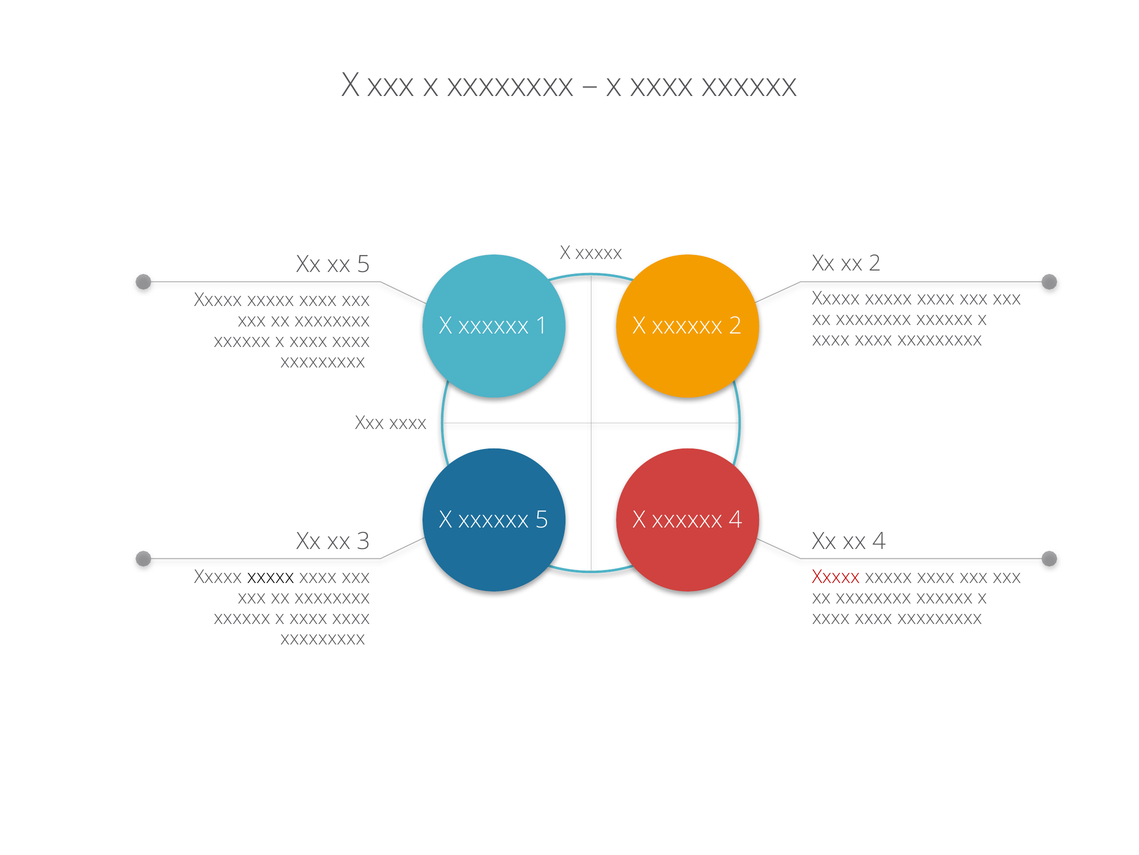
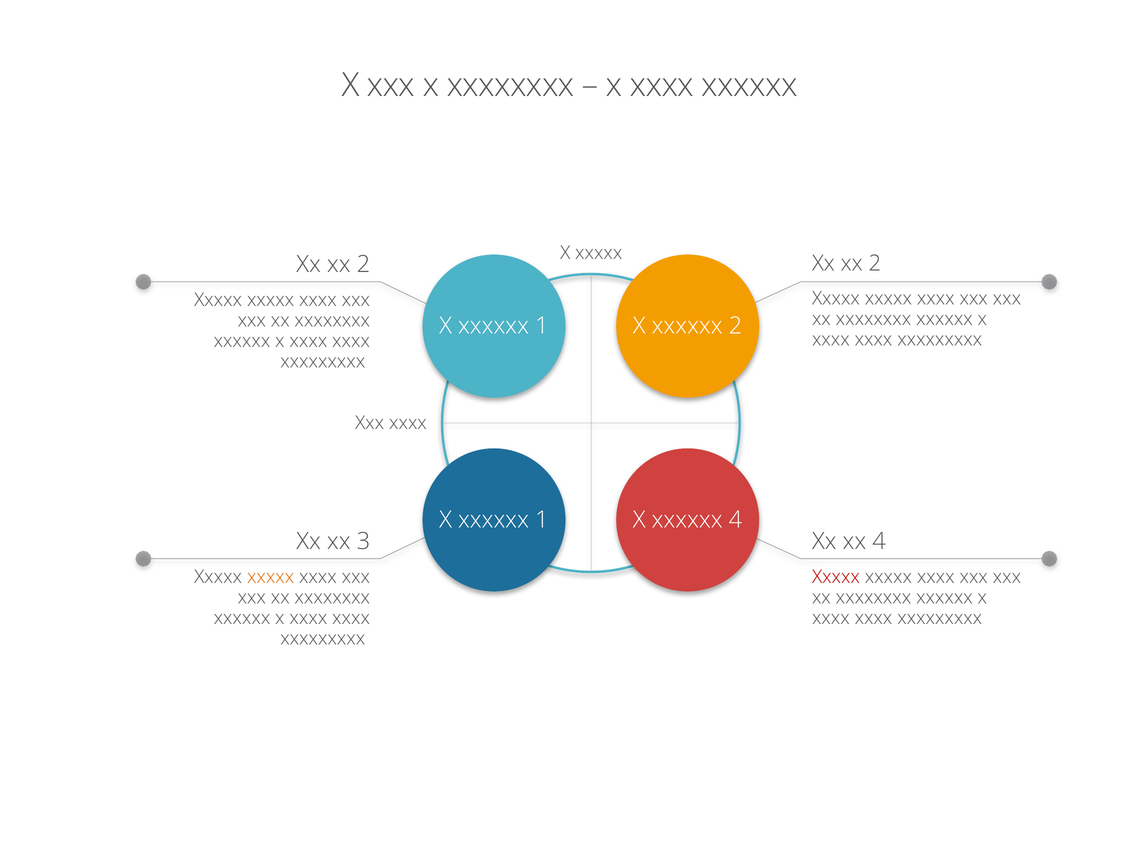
5 at (363, 264): 5 -> 2
5 at (542, 519): 5 -> 1
xxxxx at (271, 577) colour: black -> orange
